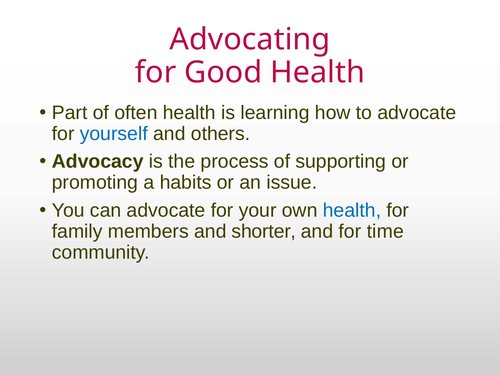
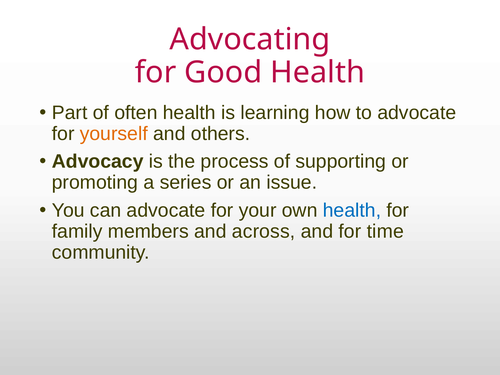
yourself colour: blue -> orange
habits: habits -> series
shorter: shorter -> across
